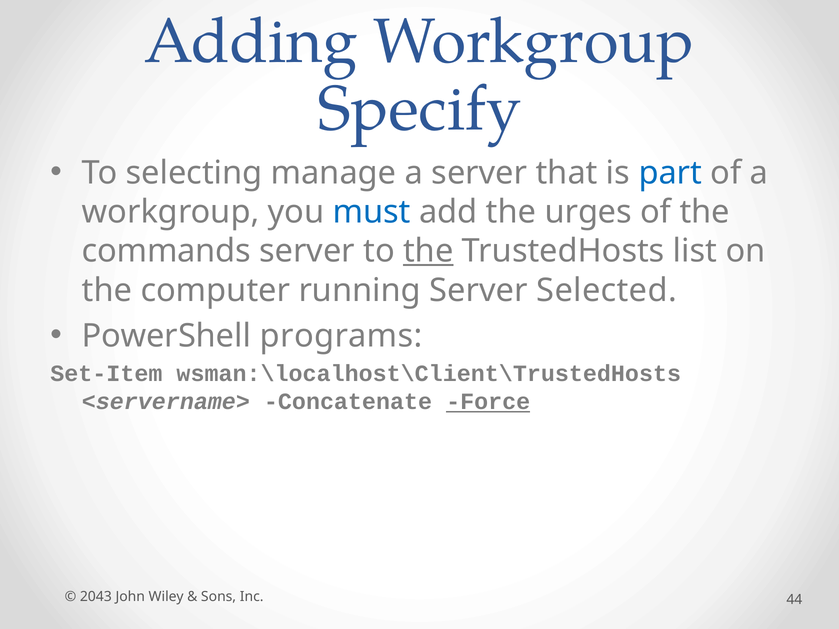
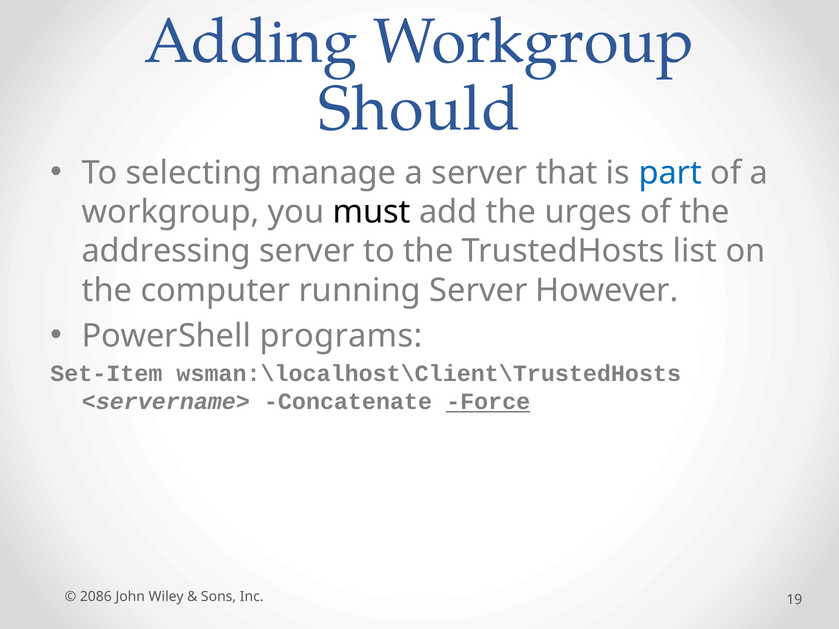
Specify: Specify -> Should
must colour: blue -> black
commands: commands -> addressing
the at (428, 251) underline: present -> none
Selected: Selected -> However
2043: 2043 -> 2086
44: 44 -> 19
